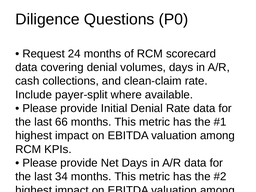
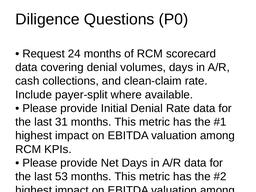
66: 66 -> 31
34: 34 -> 53
